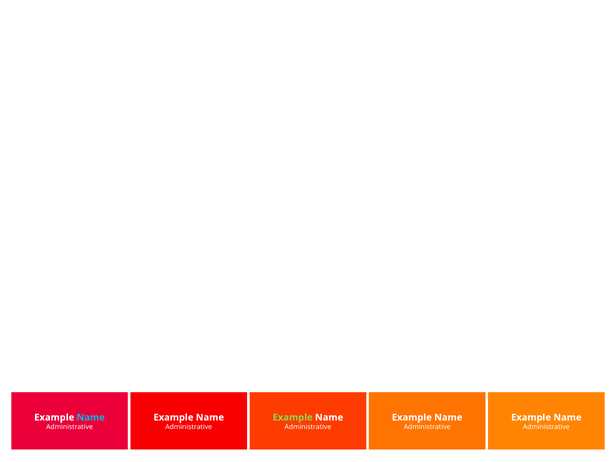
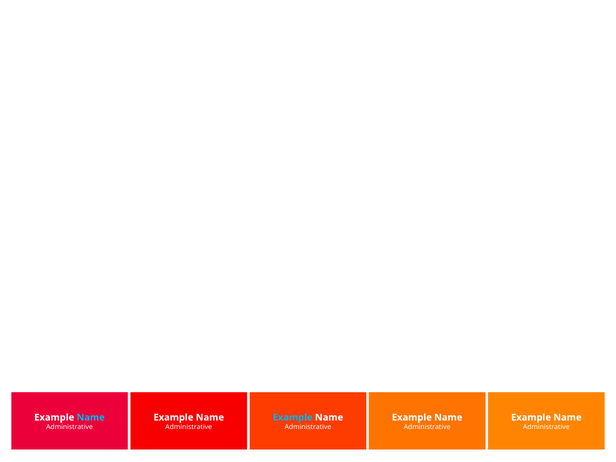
Example at (293, 417) colour: light green -> light blue
